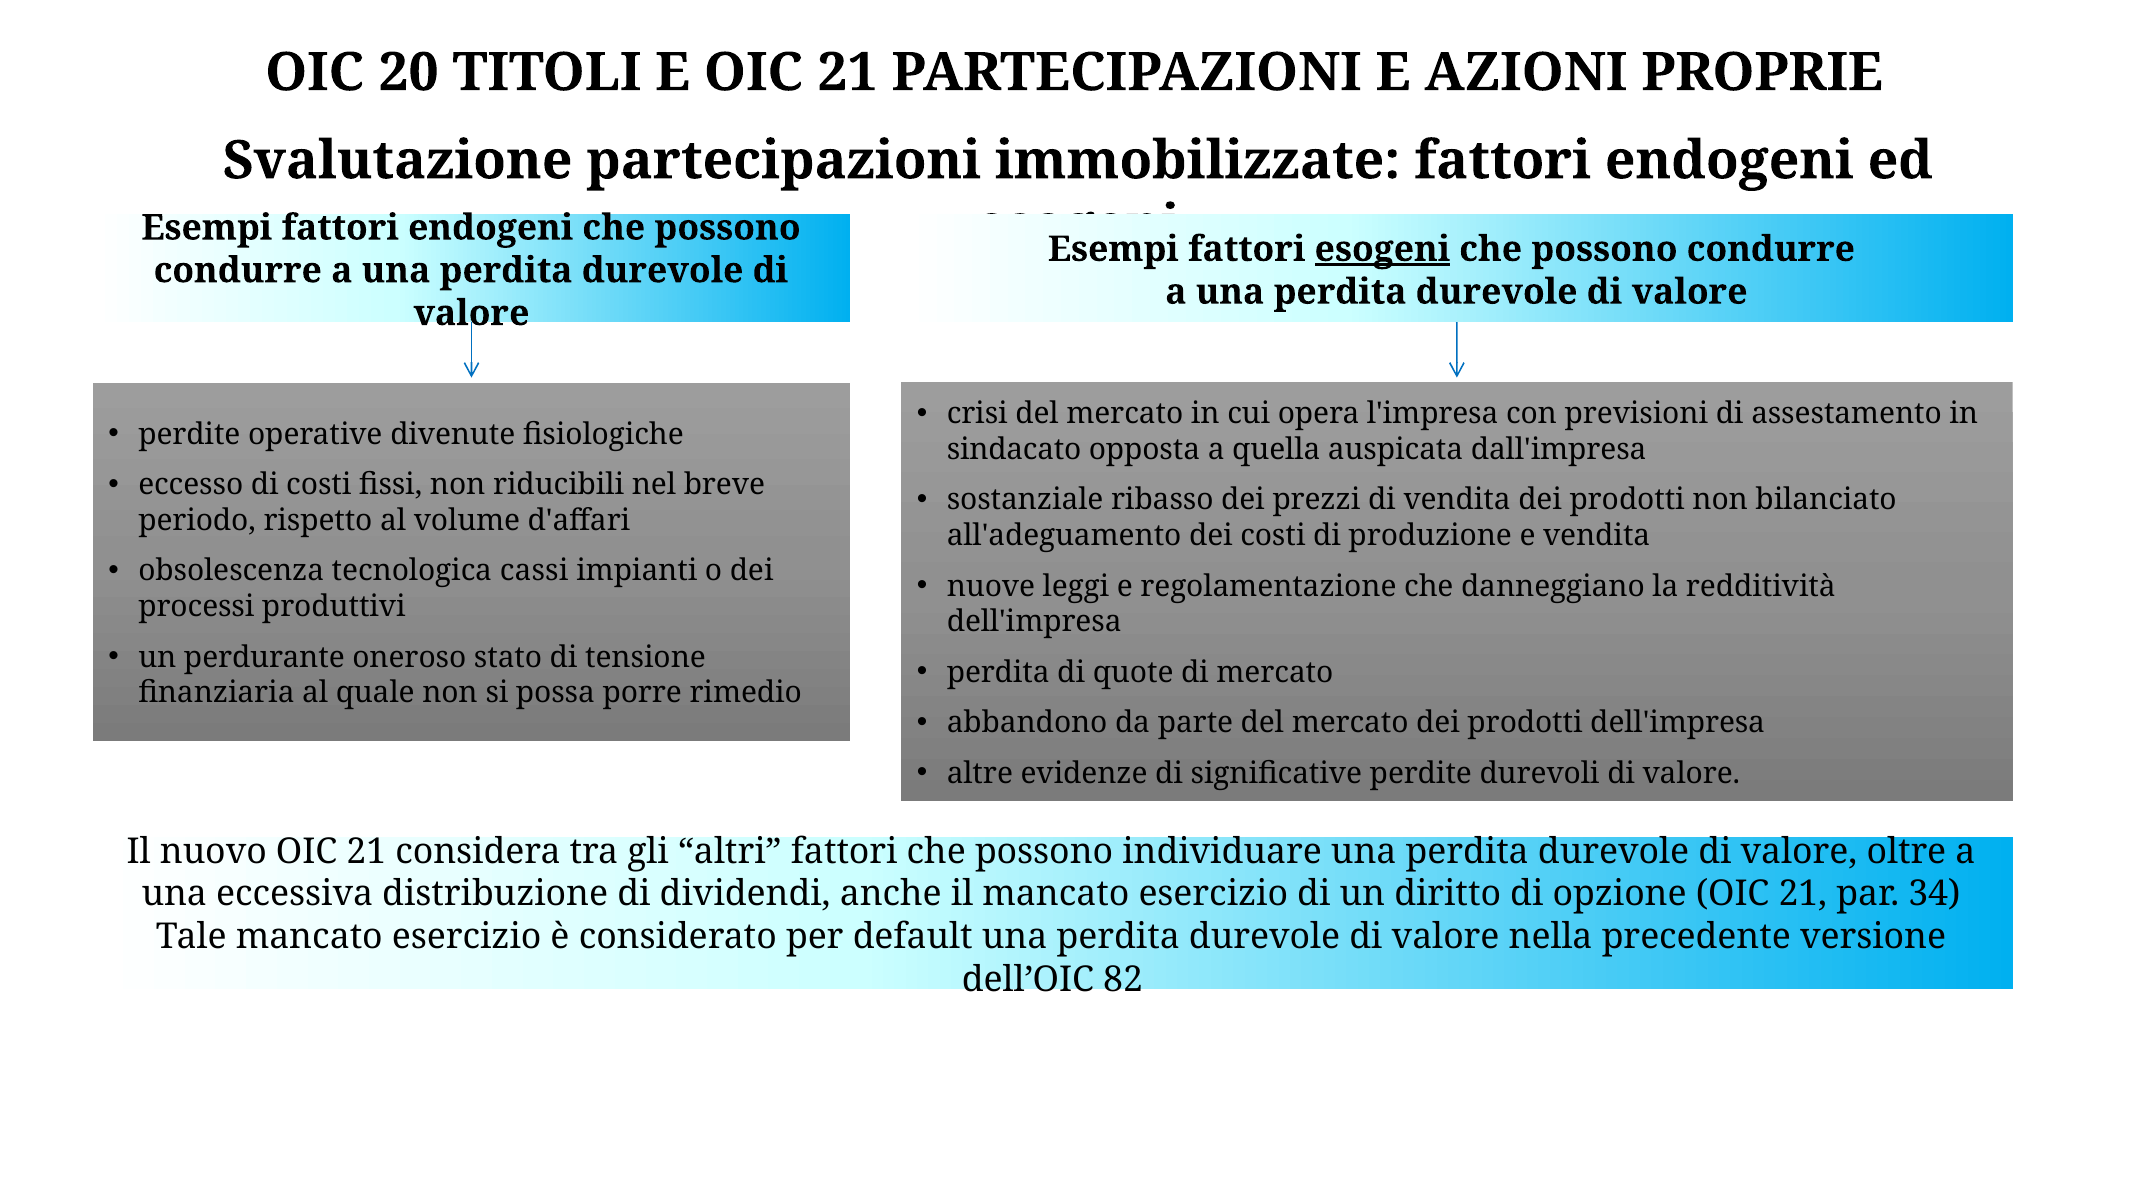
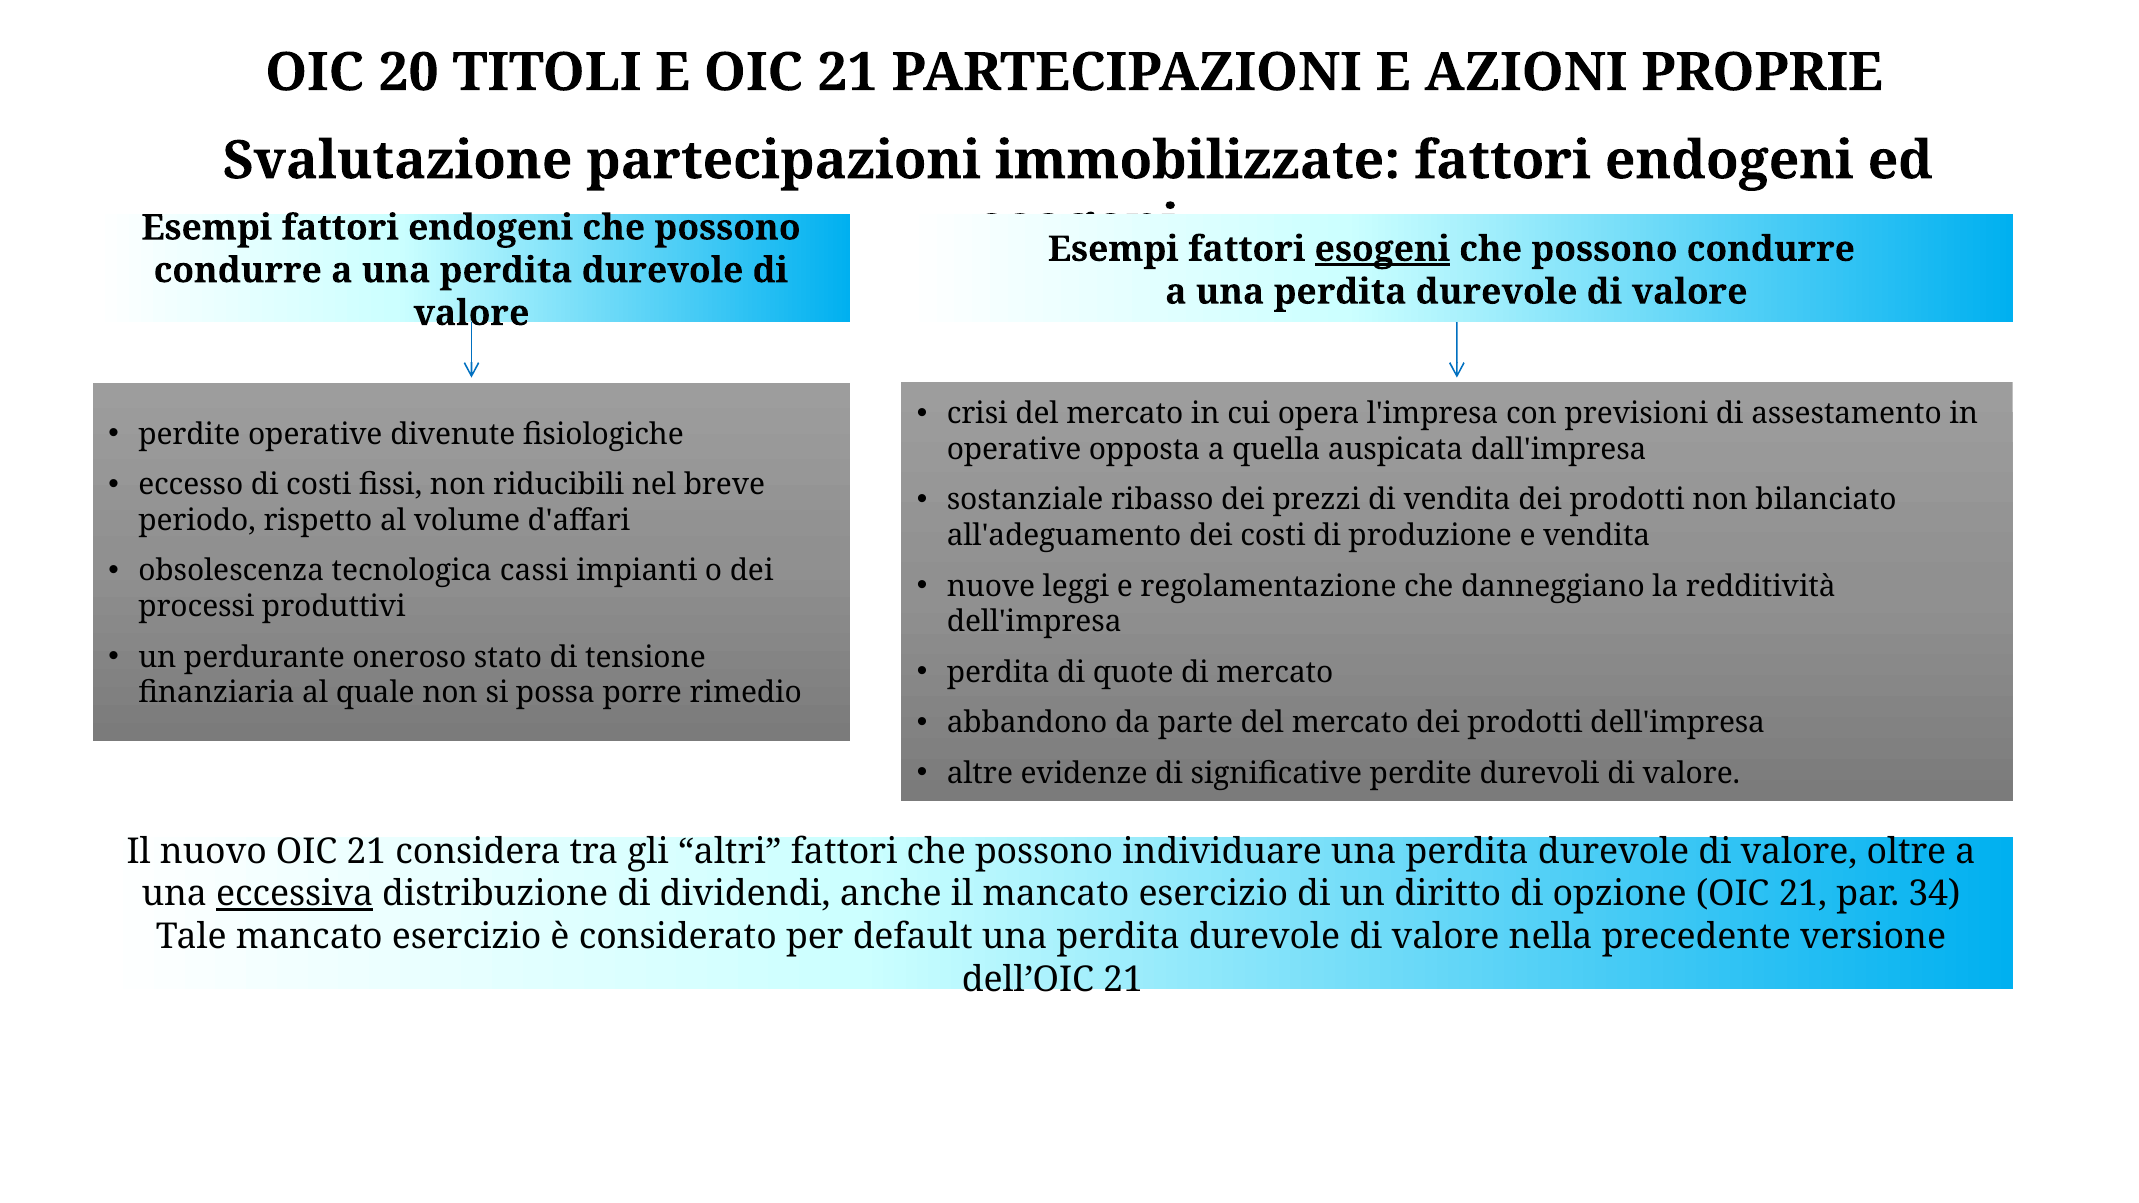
sindacato at (1014, 450): sindacato -> operative
eccessiva underline: none -> present
dell’OIC 82: 82 -> 21
